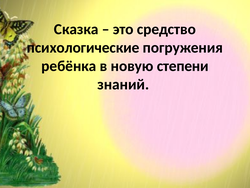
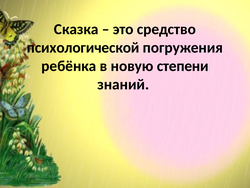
психологические: психологические -> психологической
